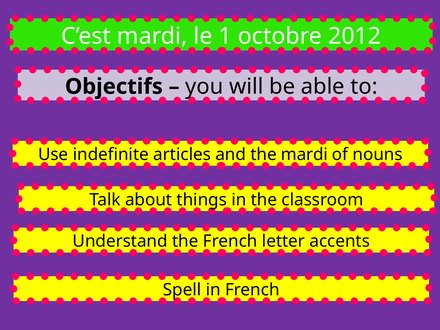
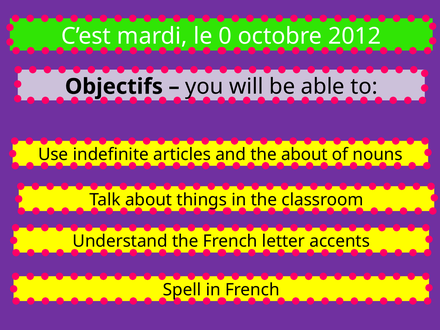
1: 1 -> 0
the mardi: mardi -> about
